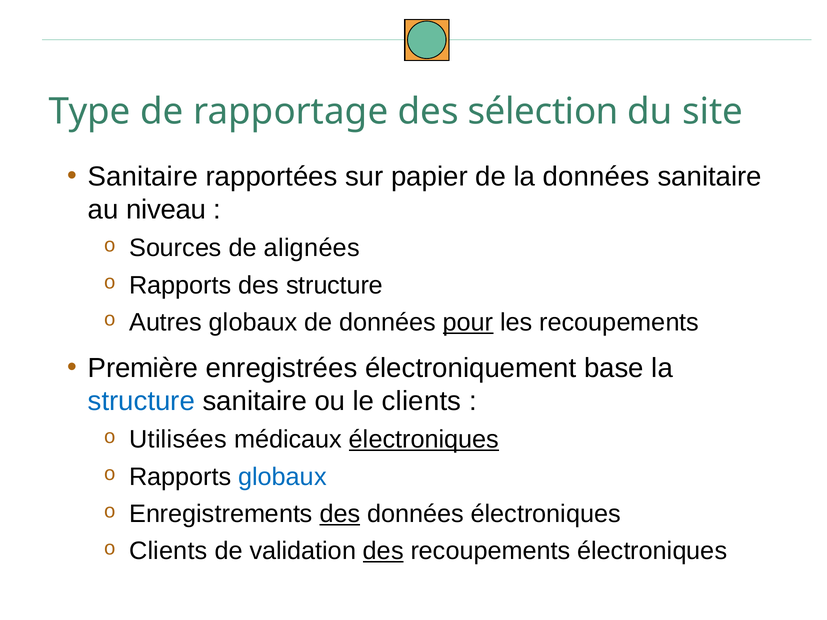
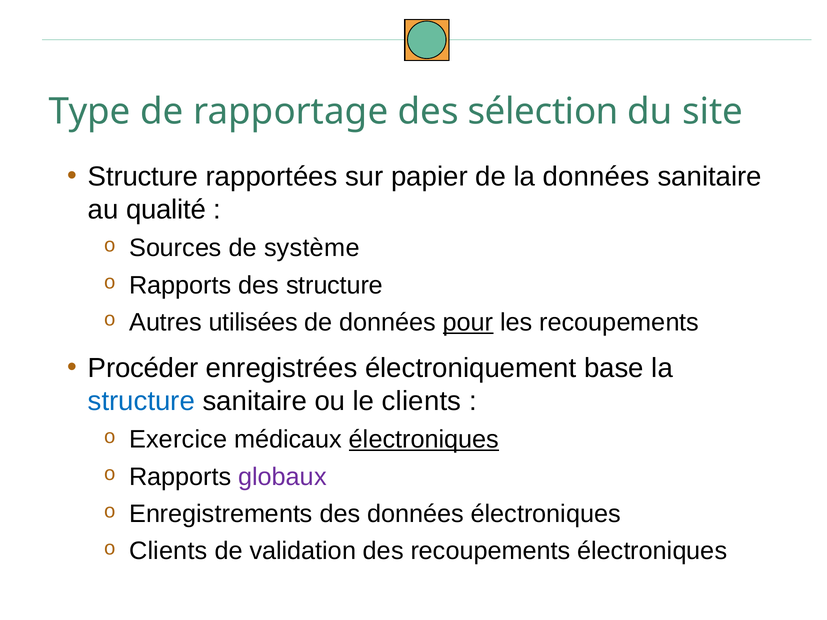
Sanitaire at (143, 177): Sanitaire -> Structure
niveau: niveau -> qualité
alignées: alignées -> système
Autres globaux: globaux -> utilisées
Première: Première -> Procéder
Utilisées: Utilisées -> Exercice
globaux at (283, 477) colour: blue -> purple
des at (340, 514) underline: present -> none
des at (383, 551) underline: present -> none
